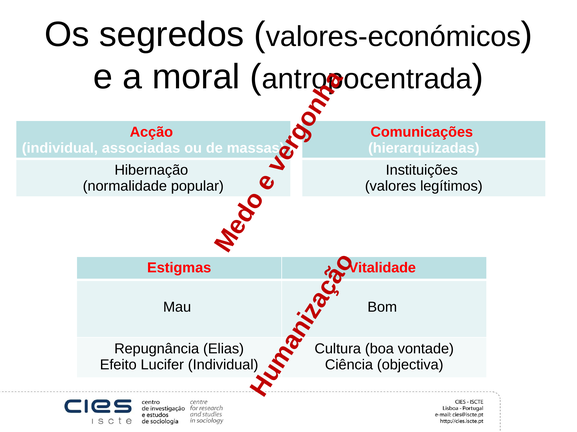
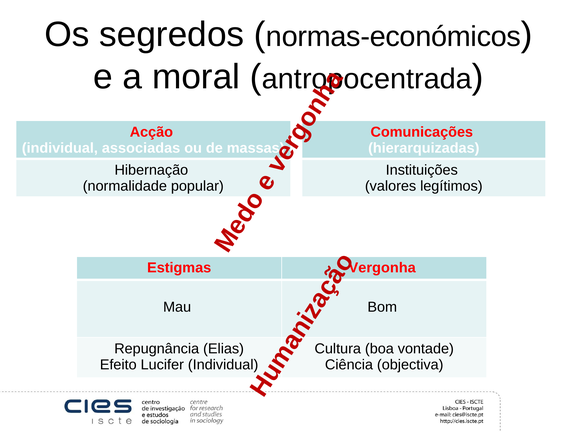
valores-económicos: valores-económicos -> normas-económicos
Vitalidade: Vitalidade -> Vergonha
